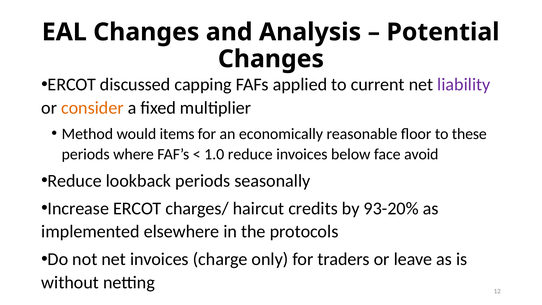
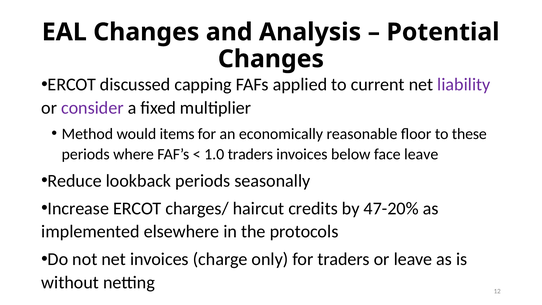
consider colour: orange -> purple
1.0 reduce: reduce -> traders
face avoid: avoid -> leave
93-20%: 93-20% -> 47-20%
